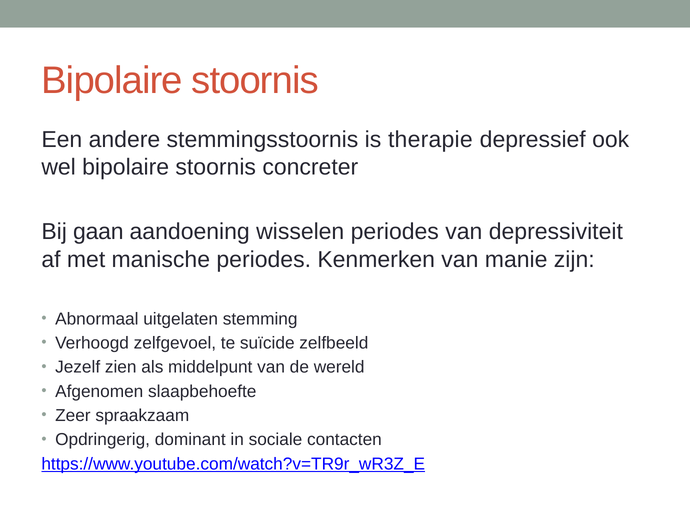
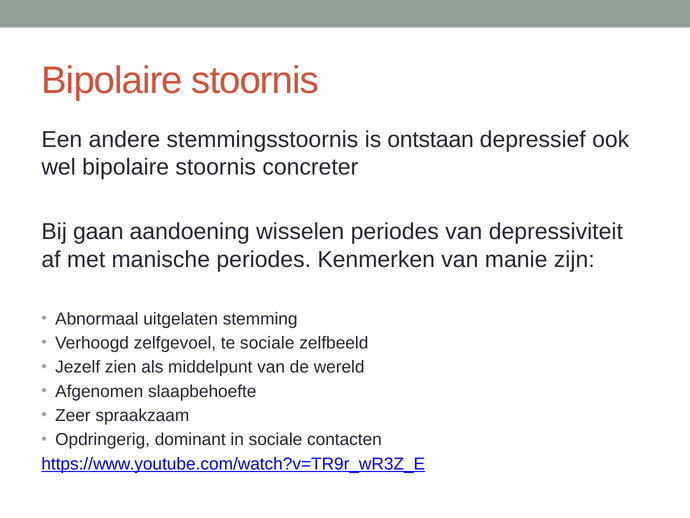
therapie: therapie -> ontstaan
te suïcide: suïcide -> sociale
